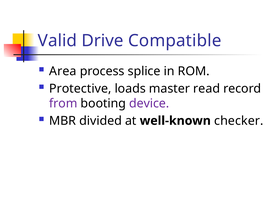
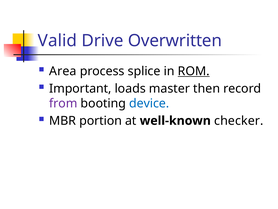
Compatible: Compatible -> Overwritten
ROM underline: none -> present
Protective: Protective -> Important
read: read -> then
device colour: purple -> blue
divided: divided -> portion
